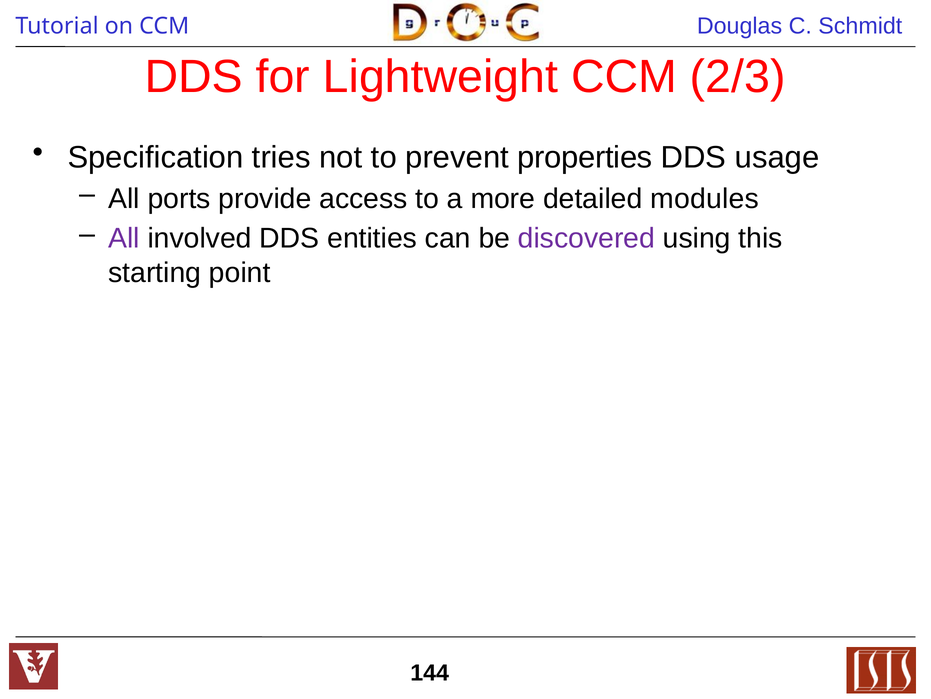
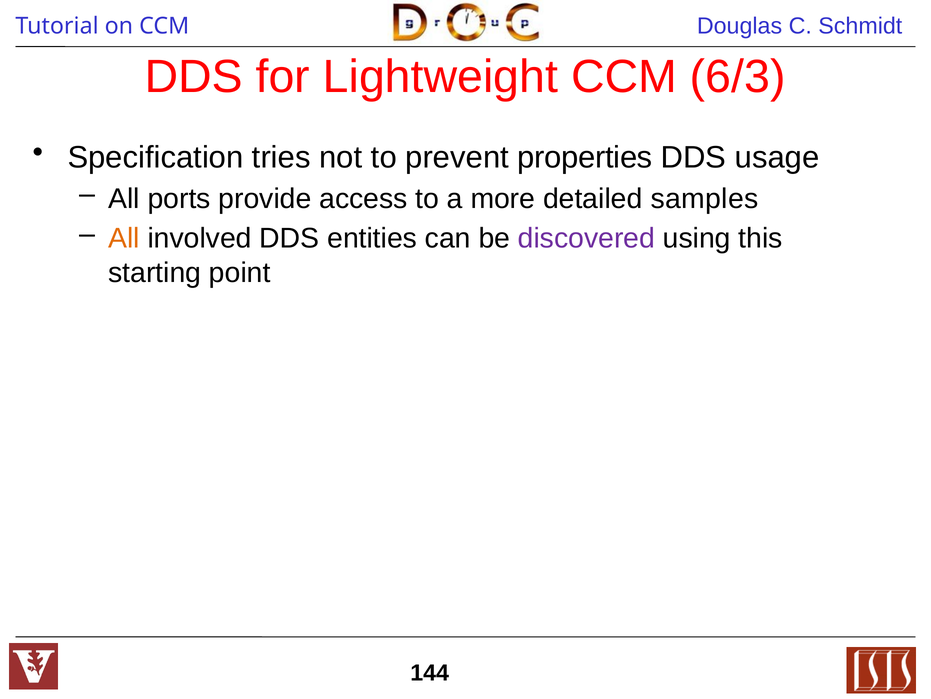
2/3: 2/3 -> 6/3
modules: modules -> samples
All at (124, 238) colour: purple -> orange
